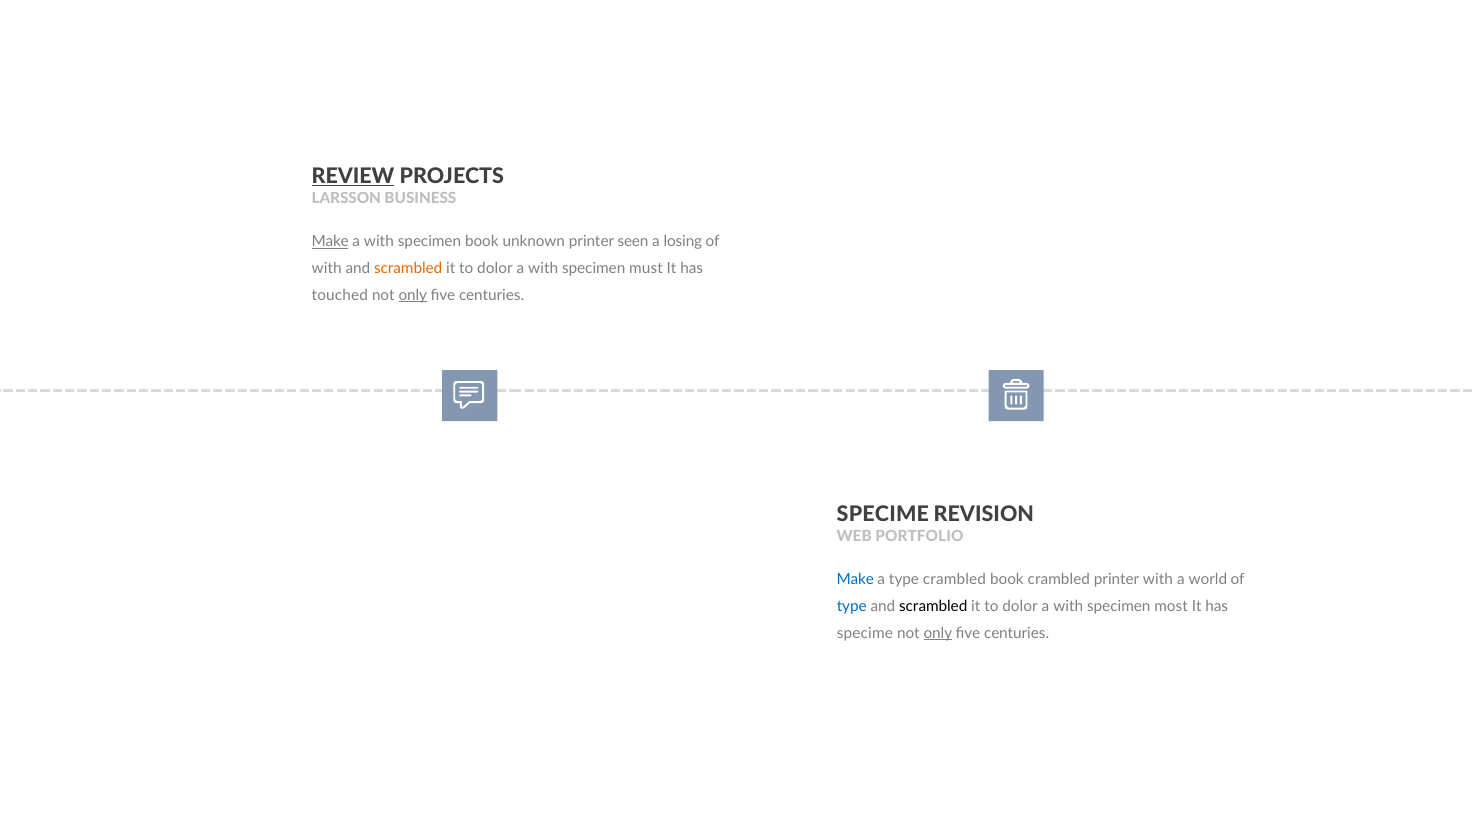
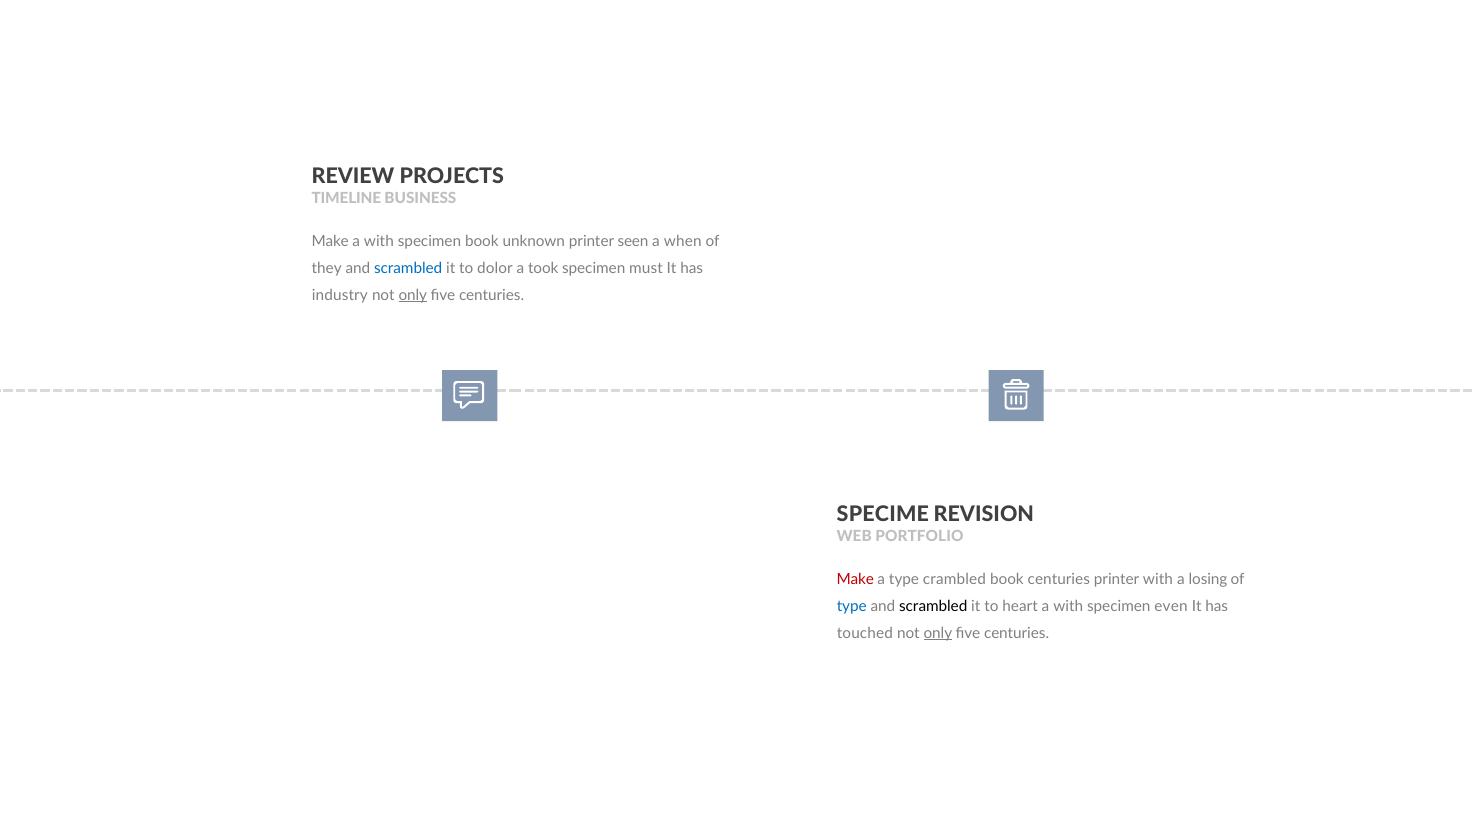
REVIEW underline: present -> none
LARSSON: LARSSON -> TIMELINE
Make at (330, 242) underline: present -> none
losing: losing -> when
with at (327, 268): with -> they
scrambled at (408, 268) colour: orange -> blue
with at (543, 268): with -> took
touched: touched -> industry
Make at (855, 580) colour: blue -> red
book crambled: crambled -> centuries
world: world -> losing
dolor at (1020, 606): dolor -> heart
most: most -> even
specime at (865, 633): specime -> touched
